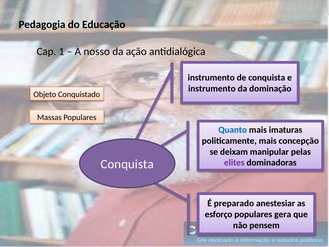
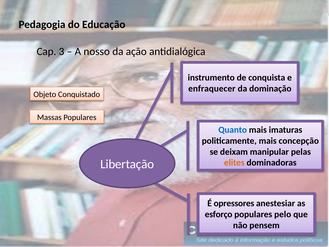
1: 1 -> 3
instrumento at (212, 89): instrumento -> enfraquecer
elites colour: purple -> orange
Conquista at (127, 164): Conquista -> Libertação
preparado: preparado -> opressores
gera: gera -> pelo
